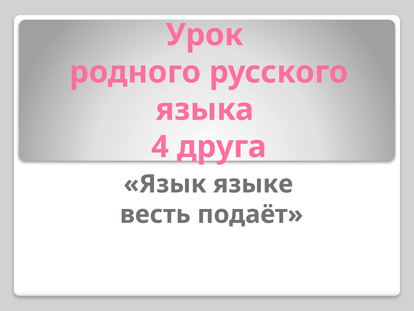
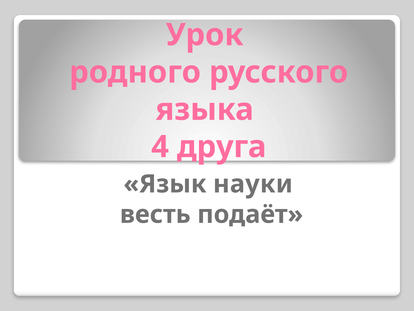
языке: языке -> науки
